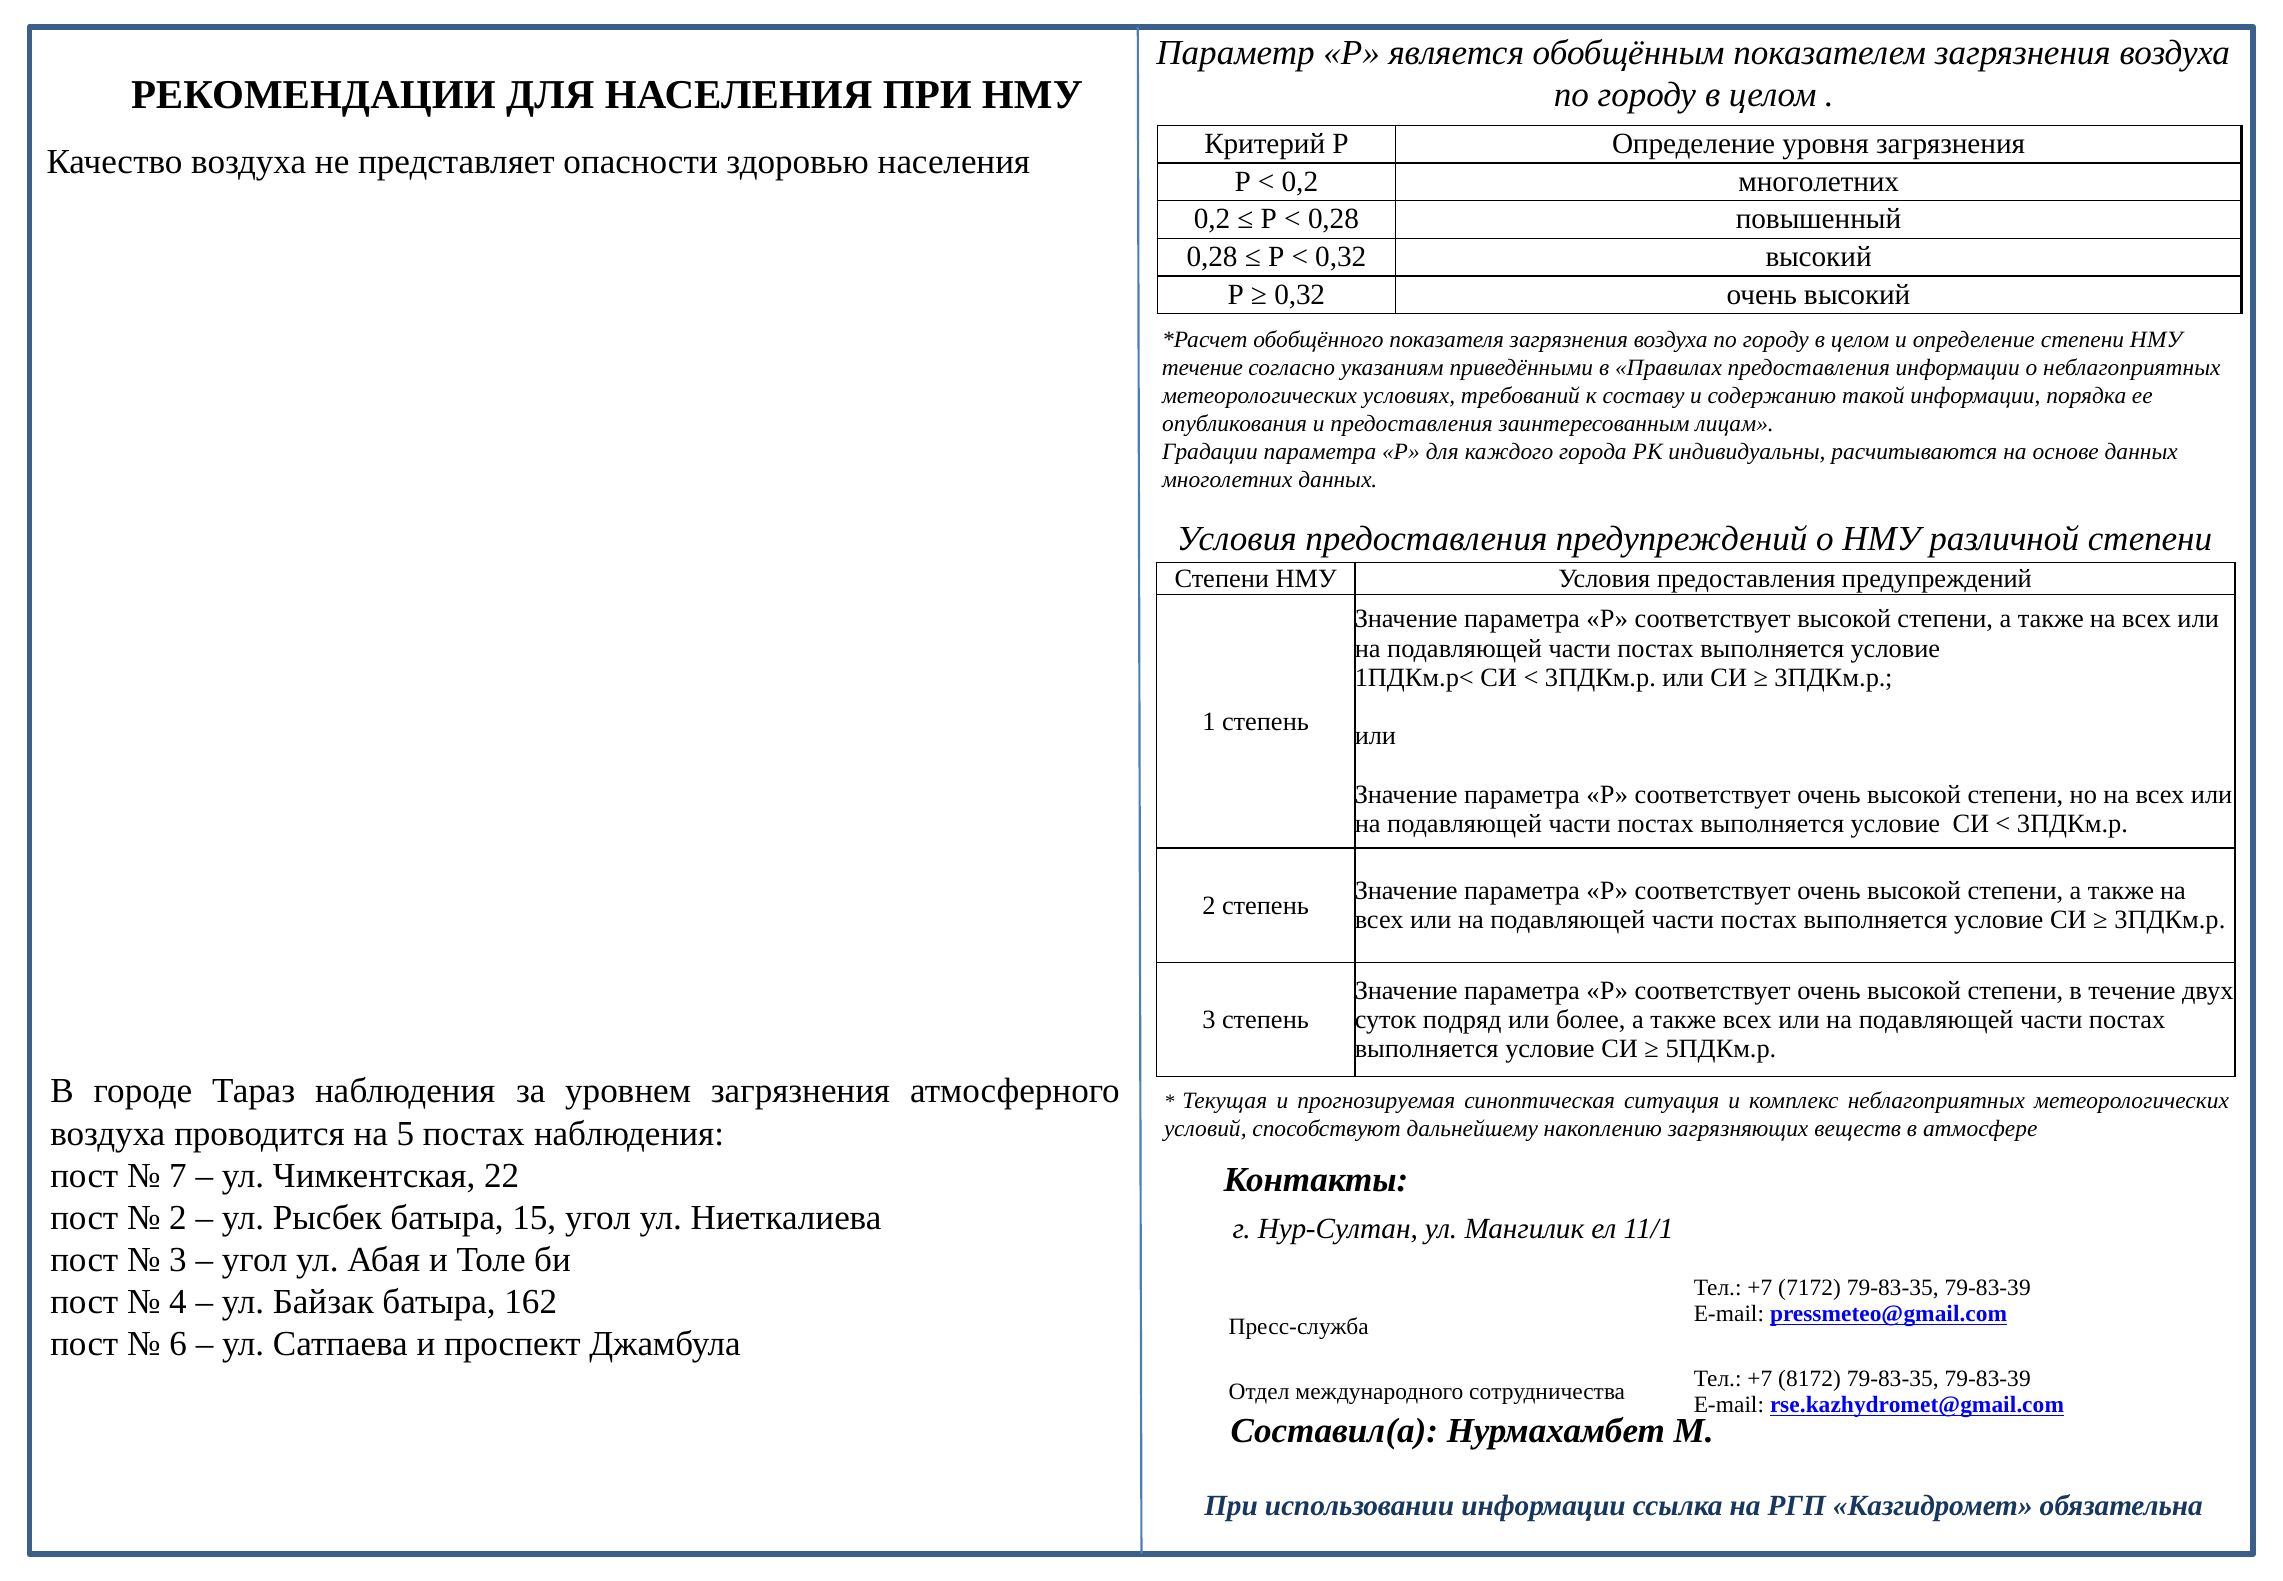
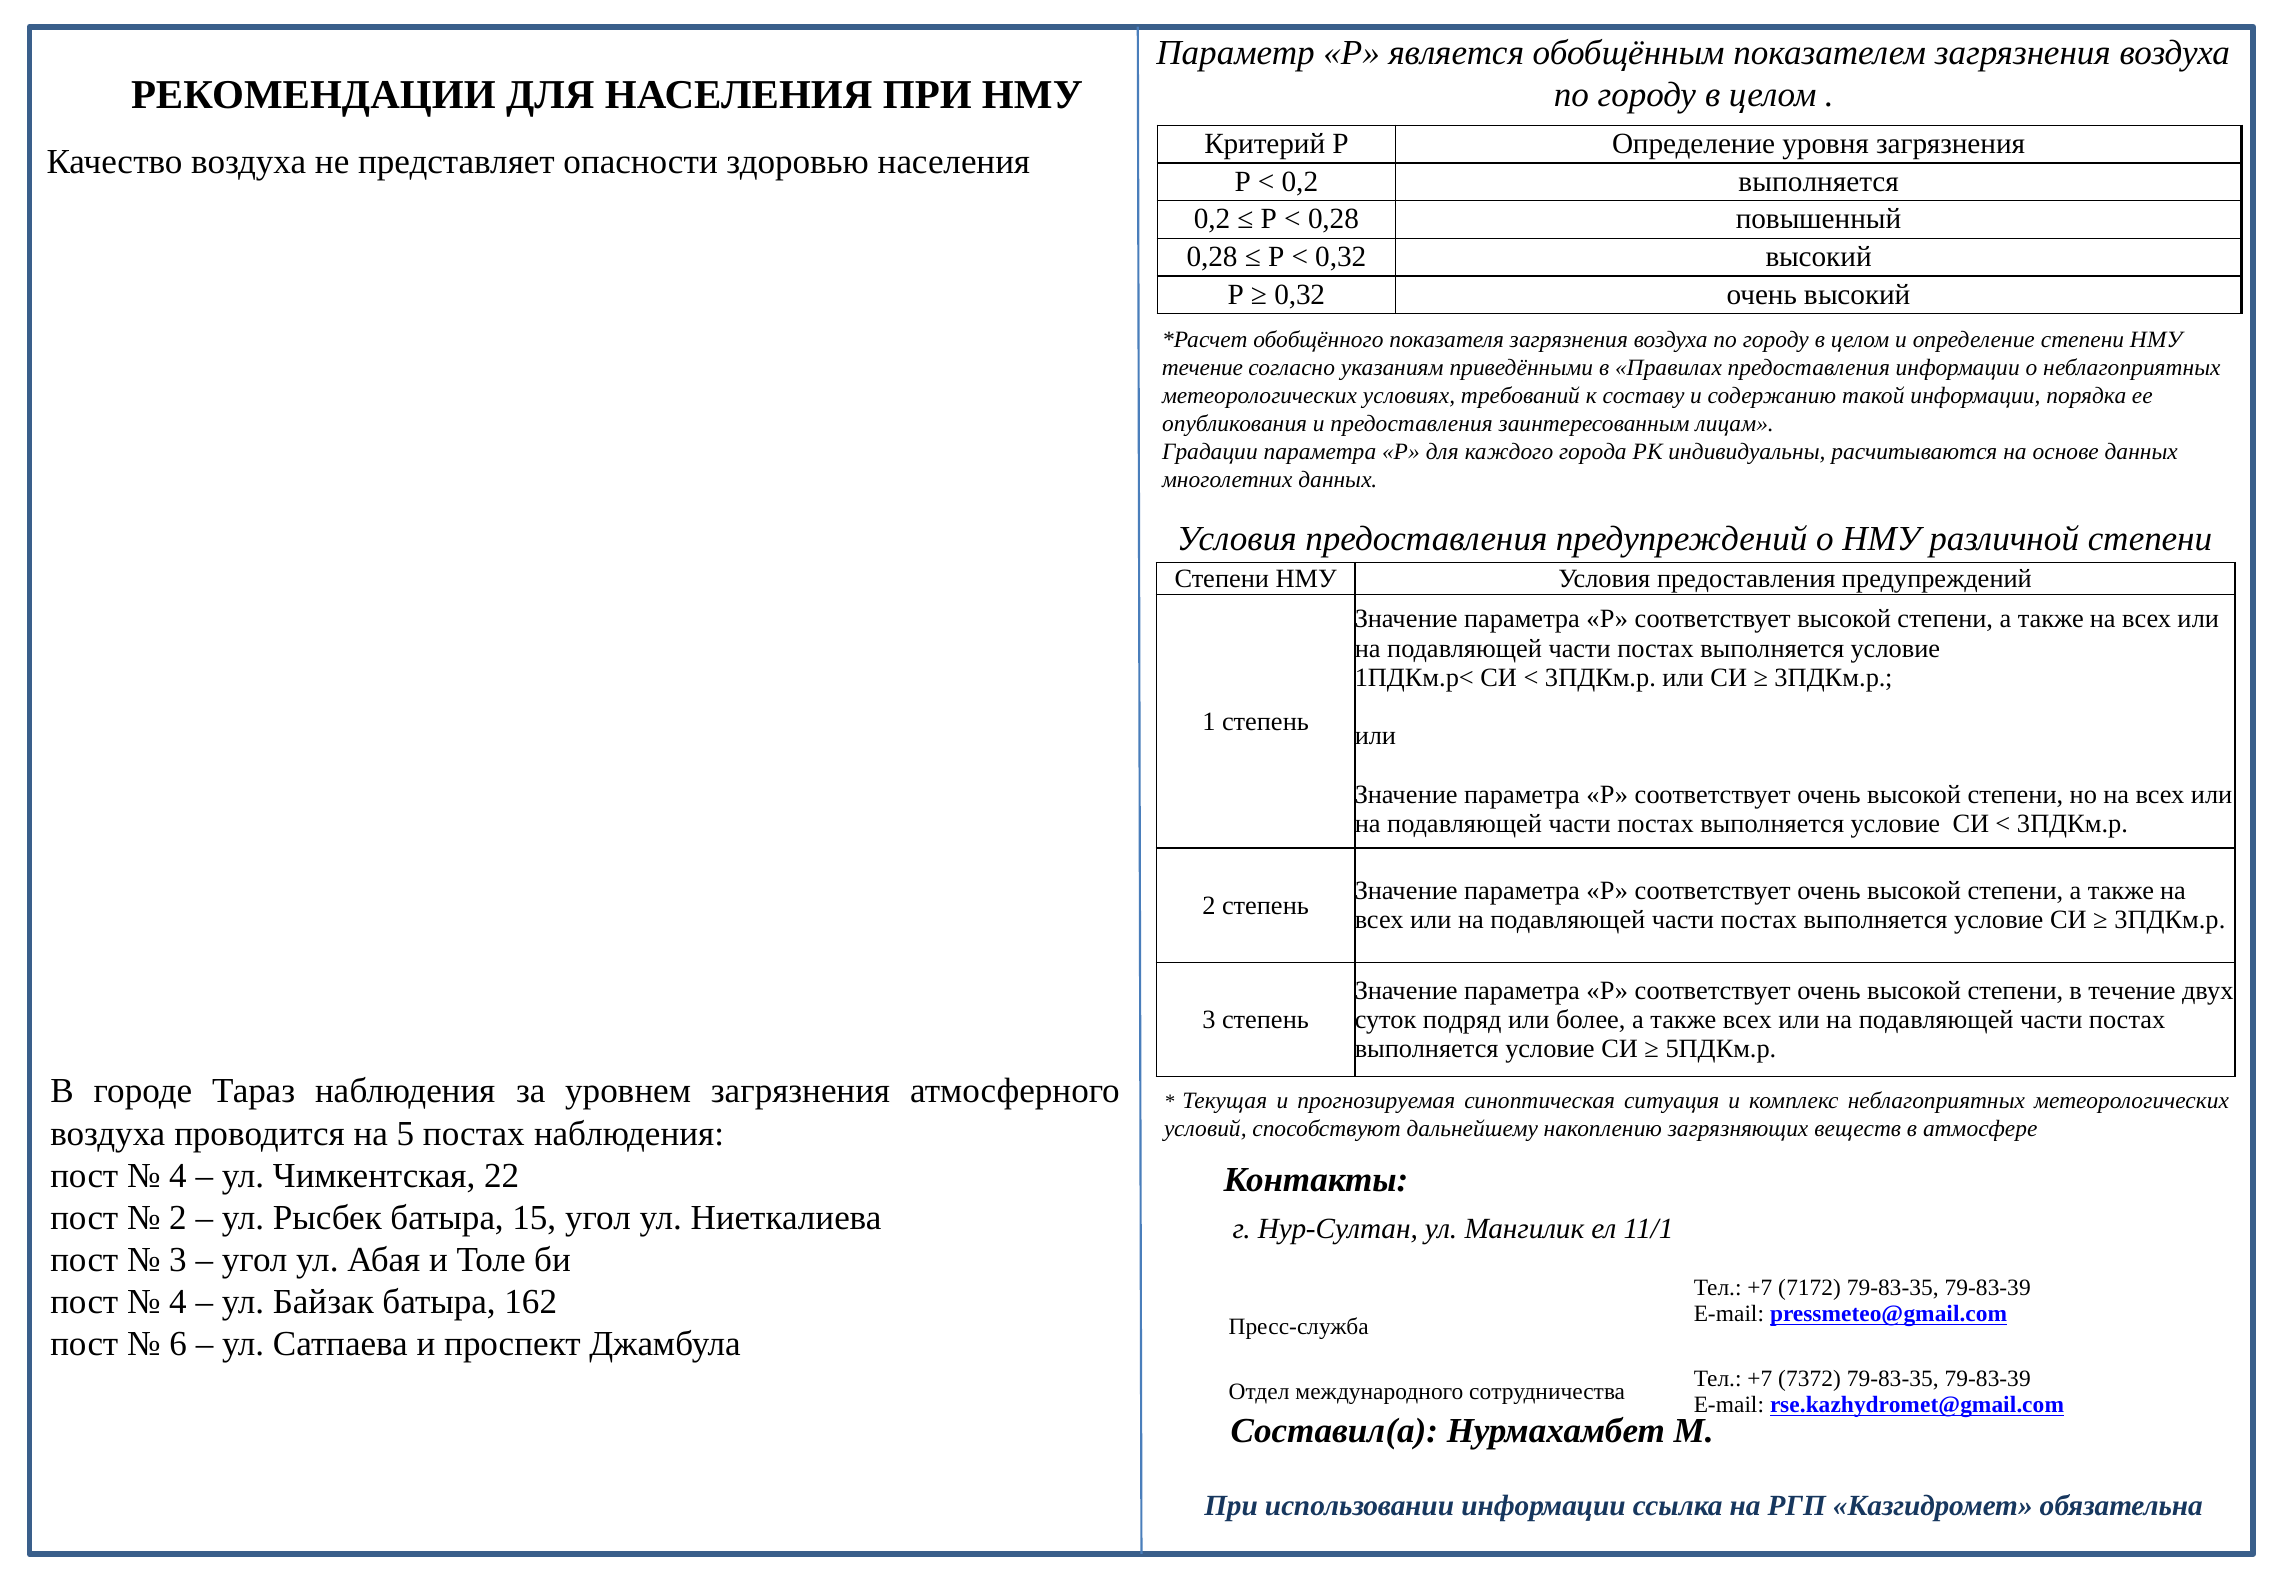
0,2 многолетних: многолетних -> выполняется
7 at (178, 1175): 7 -> 4
8172: 8172 -> 7372
